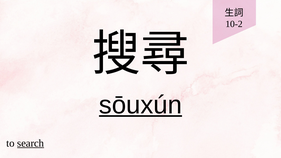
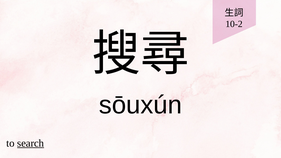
sōuxún underline: present -> none
